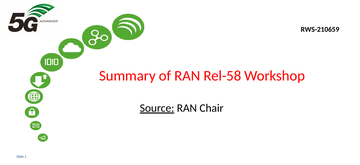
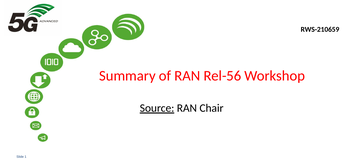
Rel-58: Rel-58 -> Rel-56
